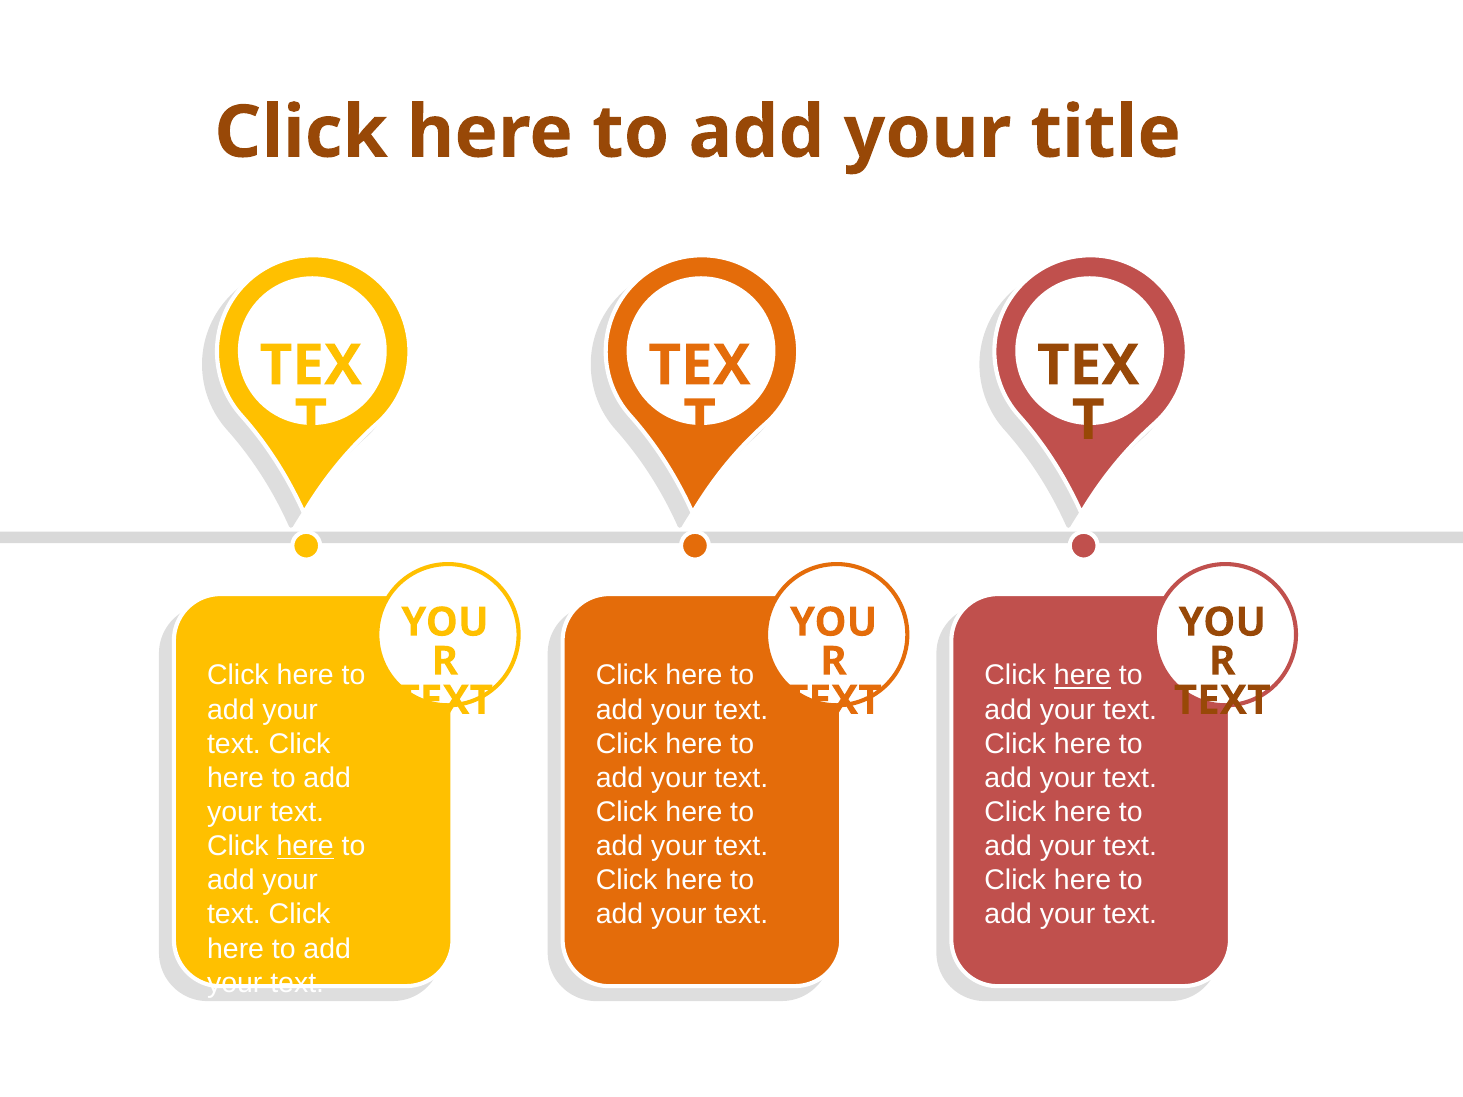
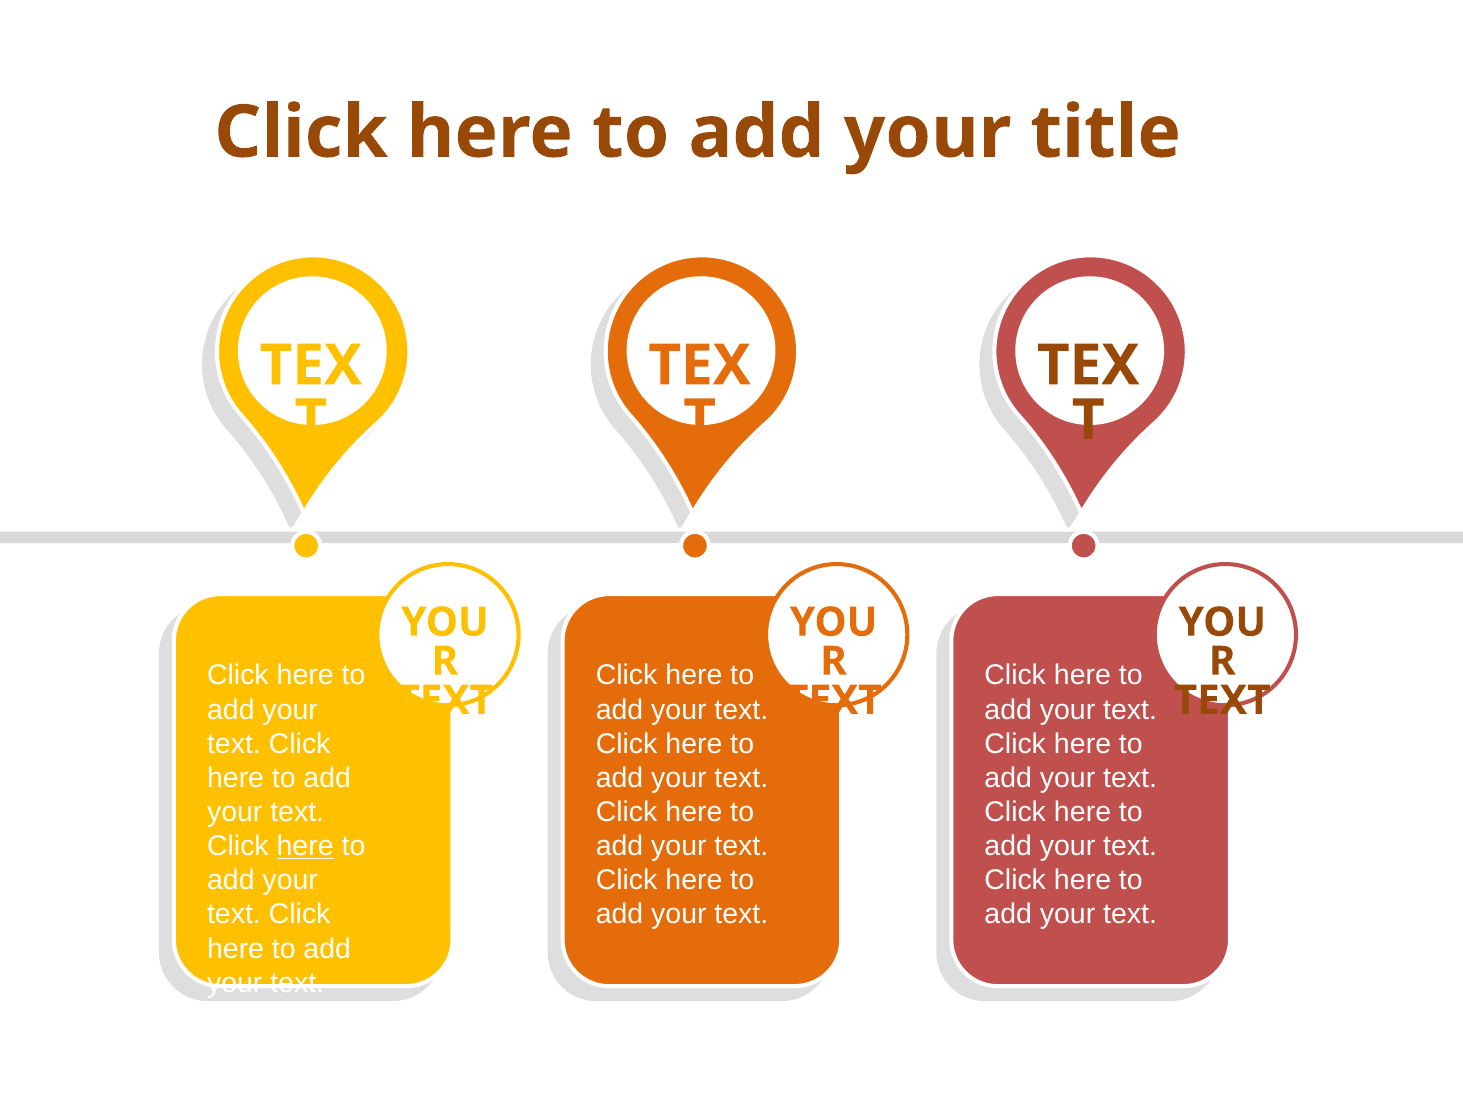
here at (1082, 676) underline: present -> none
